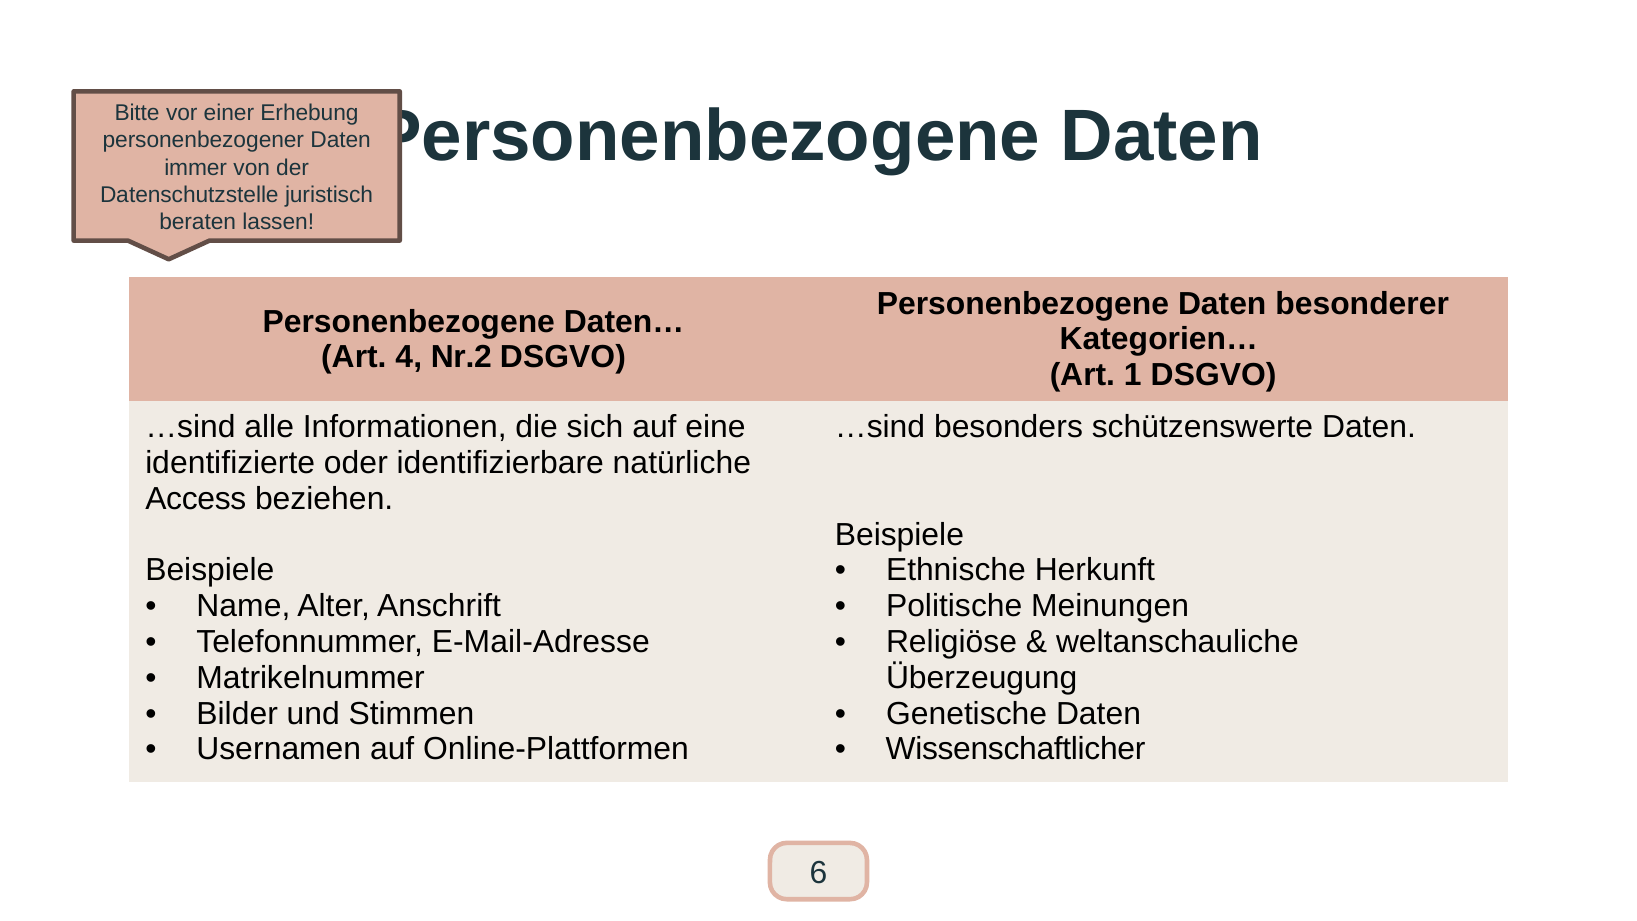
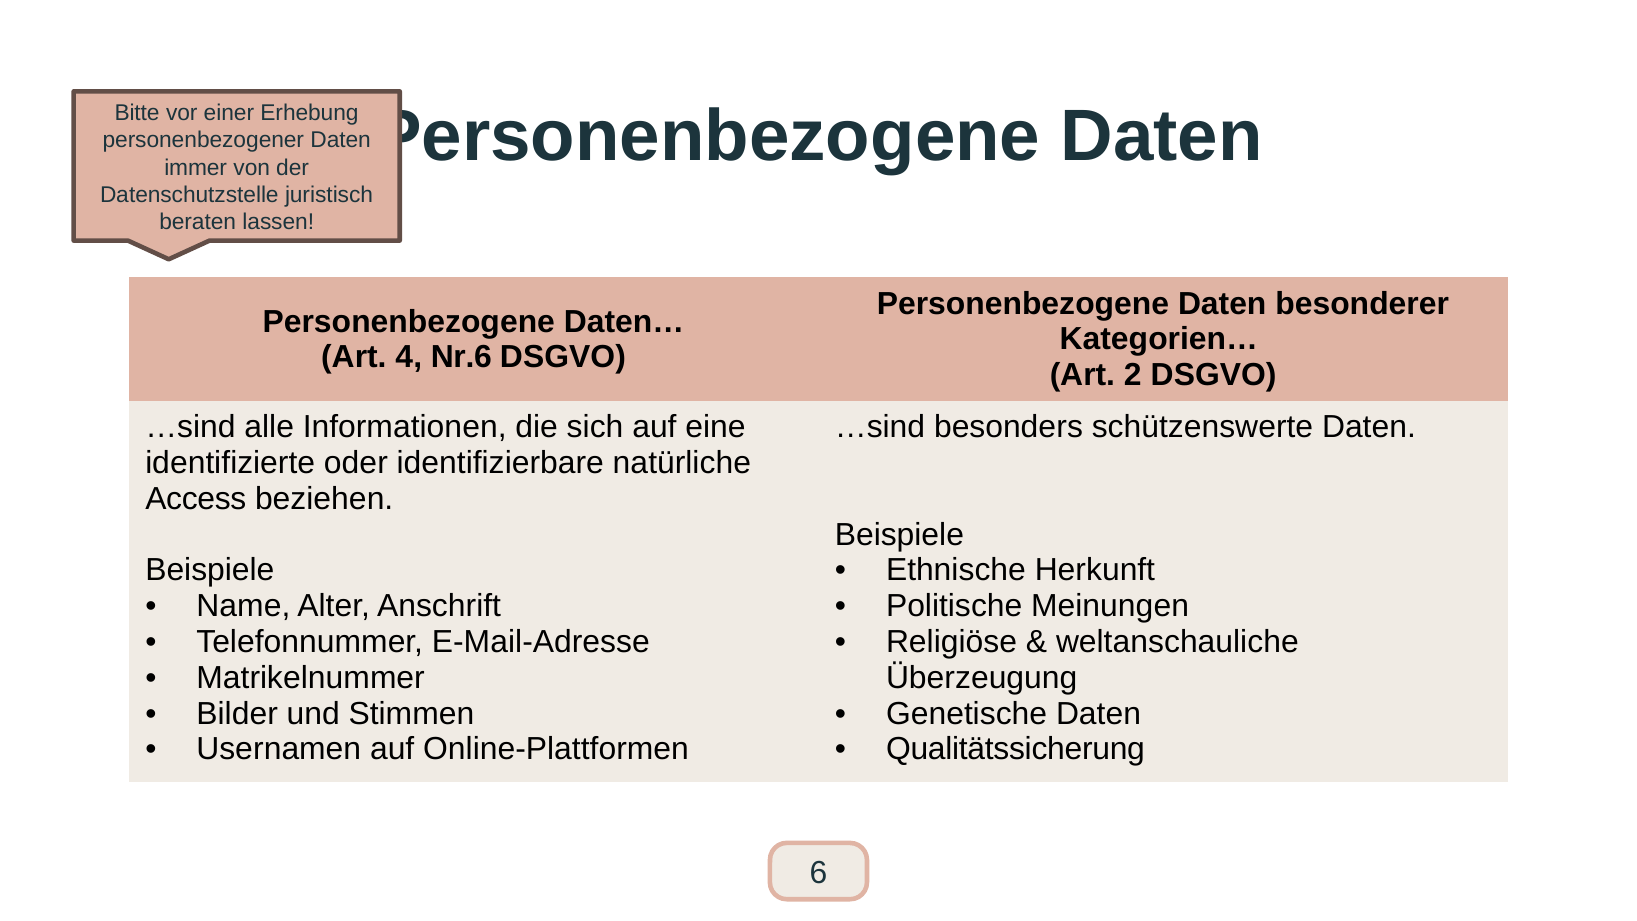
Nr.2: Nr.2 -> Nr.6
1: 1 -> 2
Wissenschaftlicher: Wissenschaftlicher -> Qualitätssicherung
